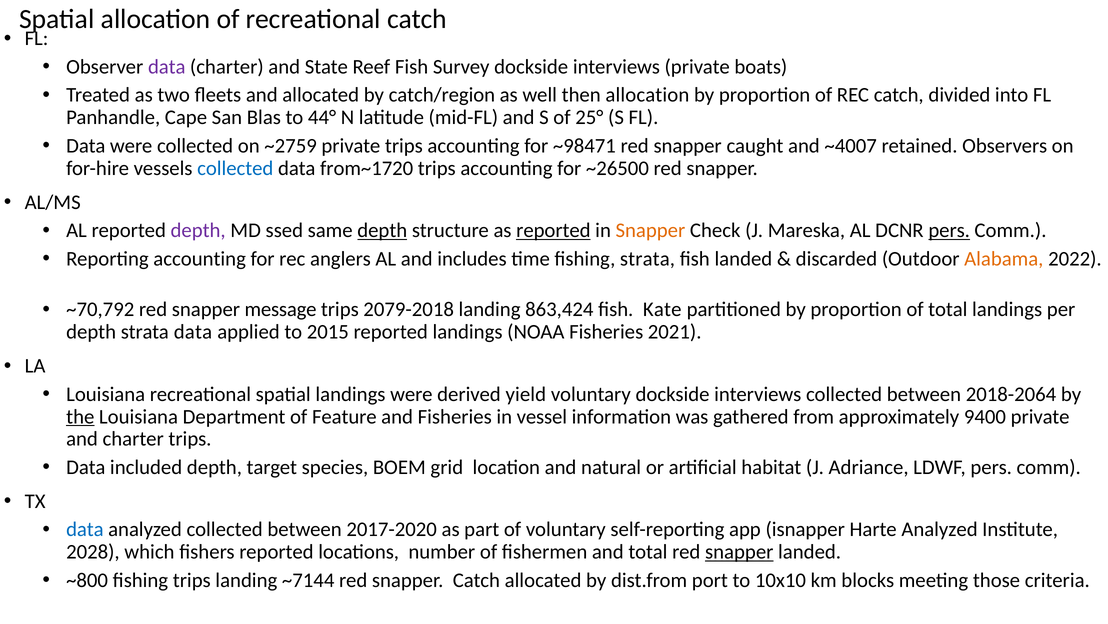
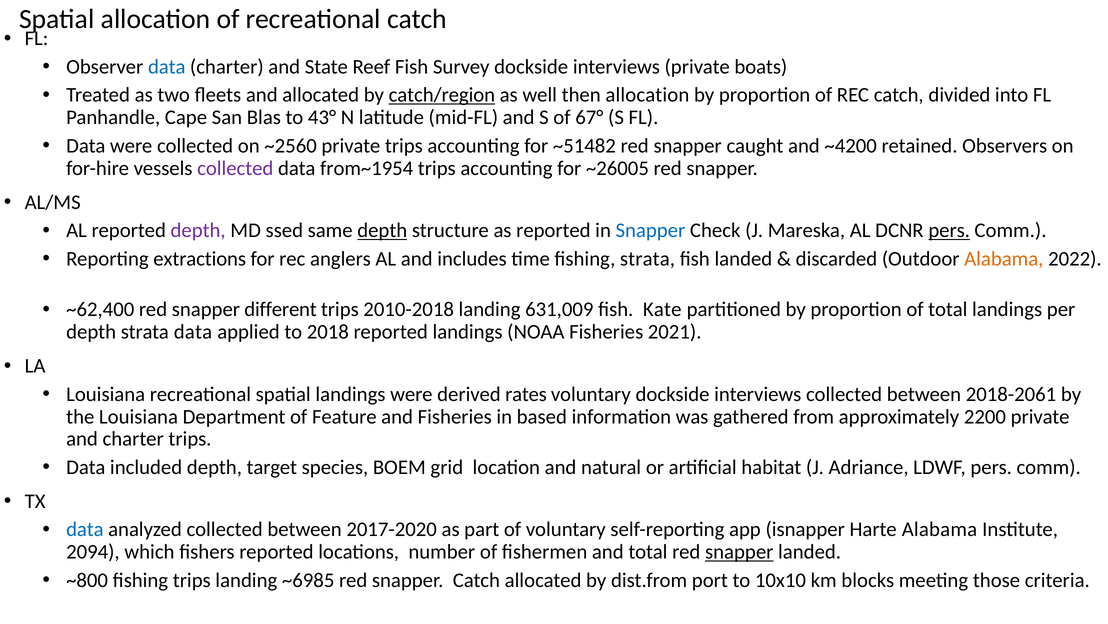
data at (167, 67) colour: purple -> blue
catch/region underline: none -> present
44°: 44° -> 43°
25°: 25° -> 67°
~2759: ~2759 -> ~2560
~98471: ~98471 -> ~51482
~4007: ~4007 -> ~4200
collected at (235, 168) colour: blue -> purple
from~1720: from~1720 -> from~1954
~26500: ~26500 -> ~26005
reported at (553, 230) underline: present -> none
Snapper at (650, 230) colour: orange -> blue
Reporting accounting: accounting -> extractions
~70,792: ~70,792 -> ~62,400
message: message -> different
2079-2018: 2079-2018 -> 2010-2018
863,424: 863,424 -> 631,009
2015: 2015 -> 2018
yield: yield -> rates
2018-2064: 2018-2064 -> 2018-2061
the underline: present -> none
vessel: vessel -> based
9400: 9400 -> 2200
Harte Analyzed: Analyzed -> Alabama
2028: 2028 -> 2094
~7144: ~7144 -> ~6985
